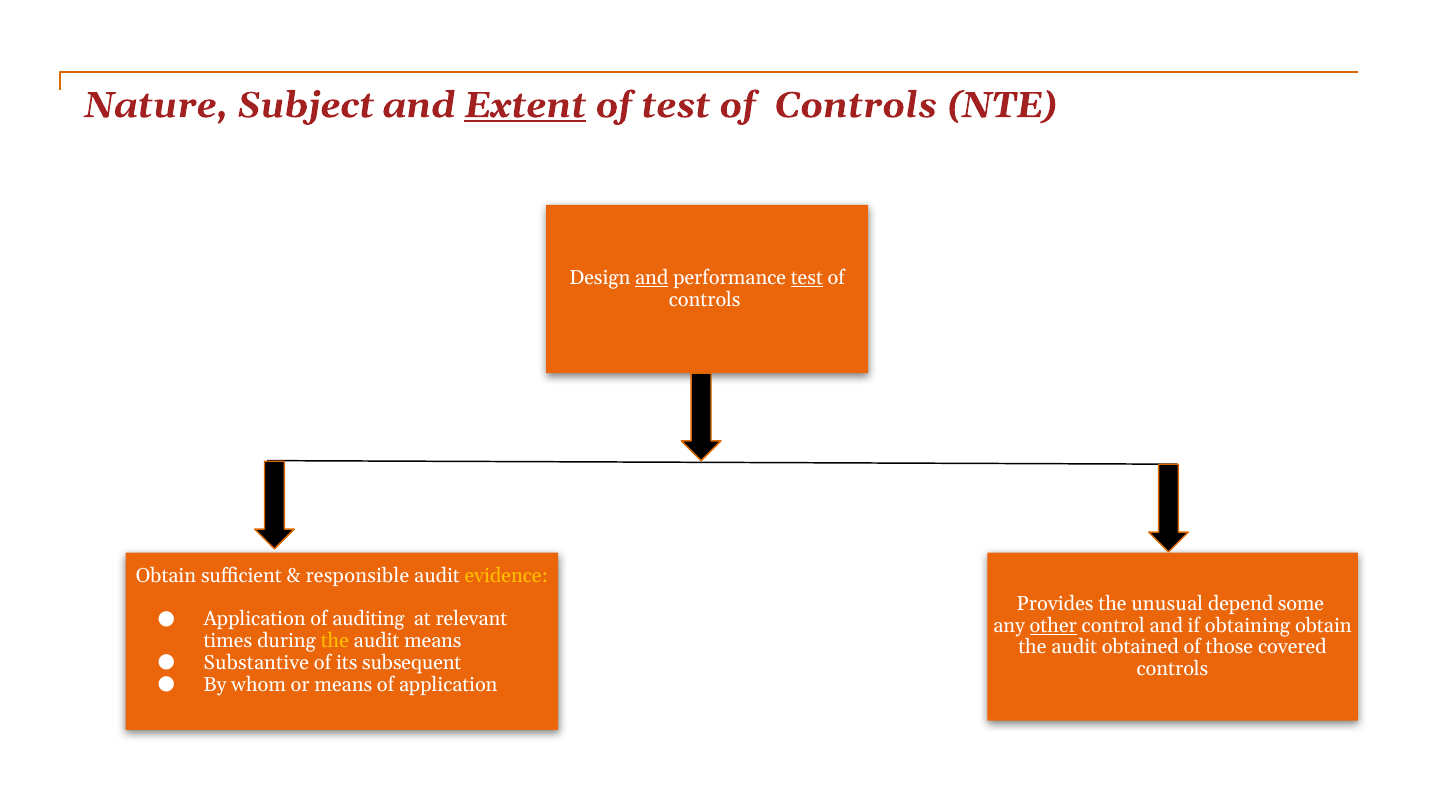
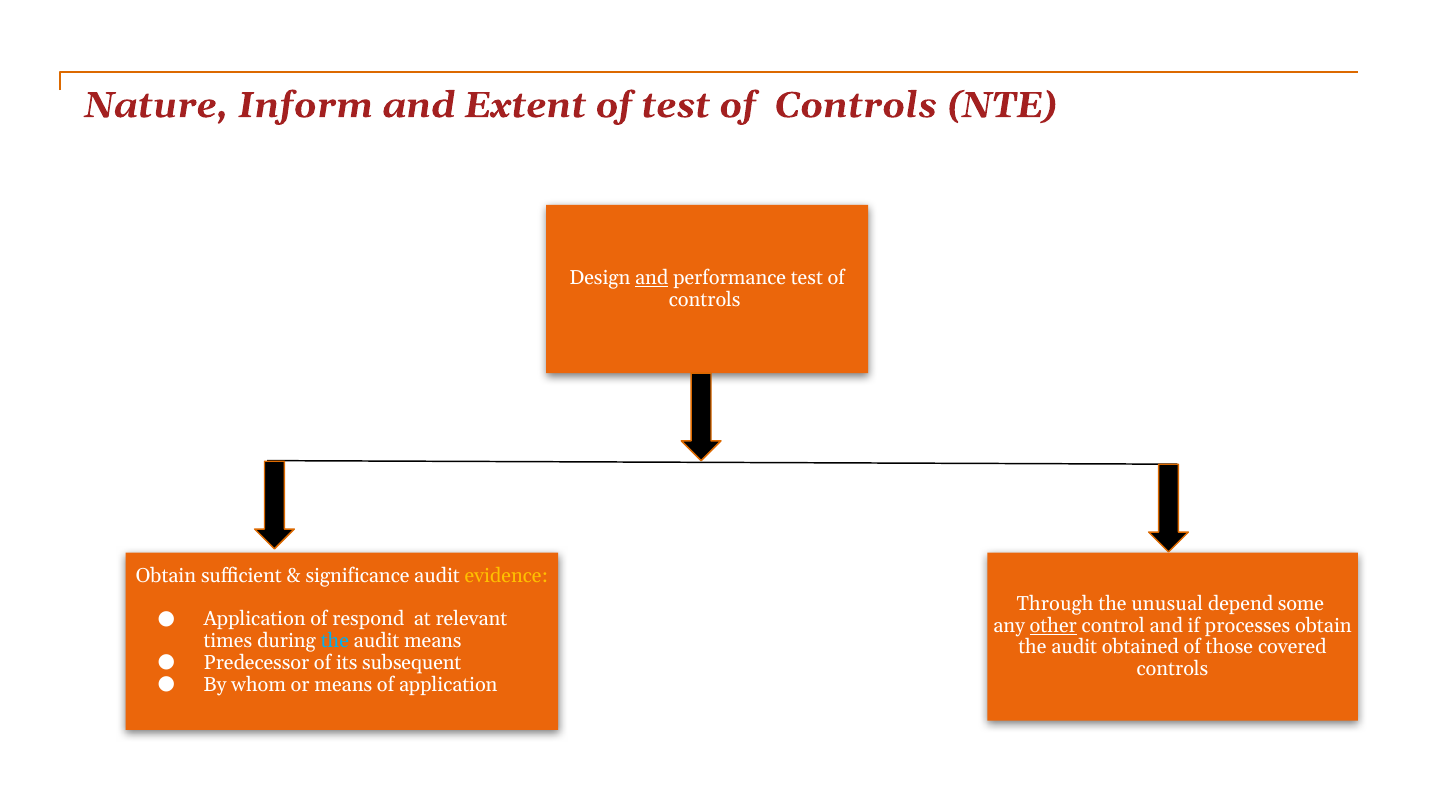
Subject: Subject -> Inform
Extent underline: present -> none
test at (807, 278) underline: present -> none
responsible: responsible -> significance
Provides: Provides -> Through
auditing: auditing -> respond
obtaining: obtaining -> processes
the at (335, 641) colour: yellow -> light blue
Substantive: Substantive -> Predecessor
